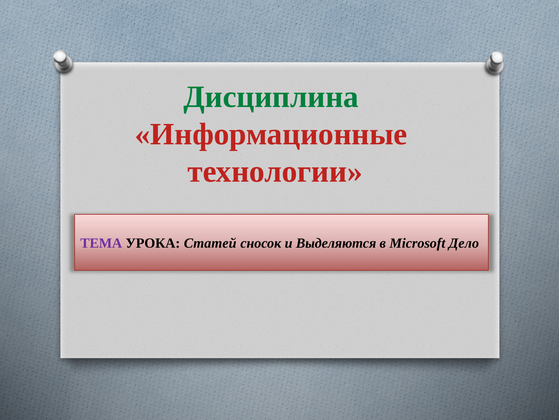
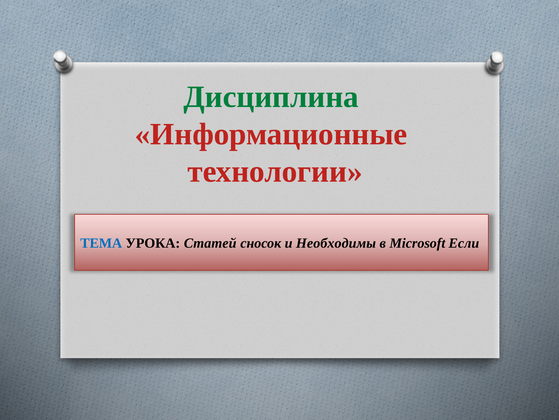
ТЕМА colour: purple -> blue
Выделяются: Выделяются -> Необходимы
Дело: Дело -> Если
